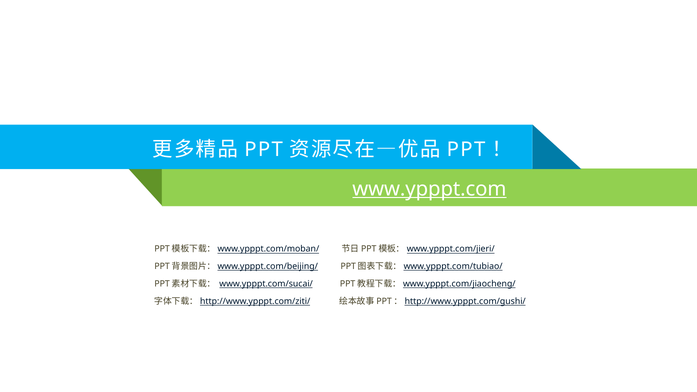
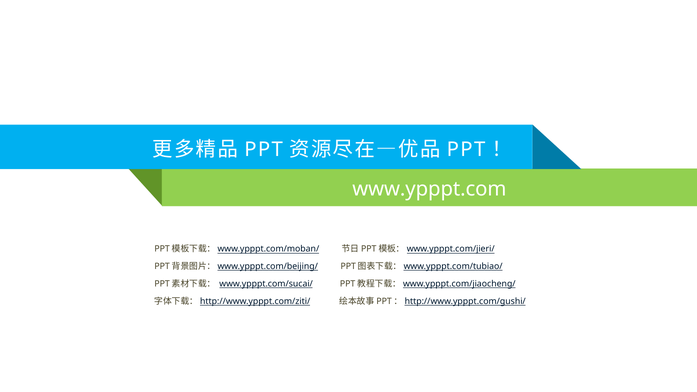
www.ypppt.com underline: present -> none
